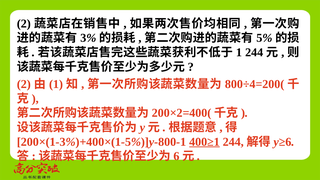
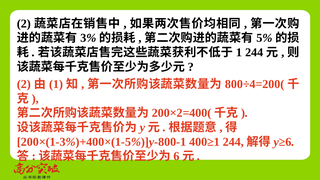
400≥1 underline: present -> none
